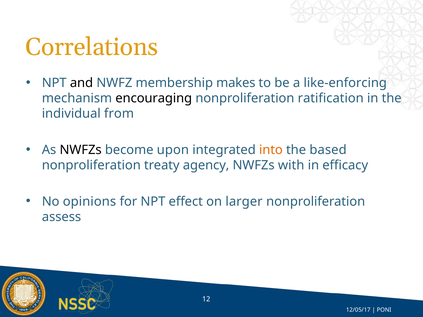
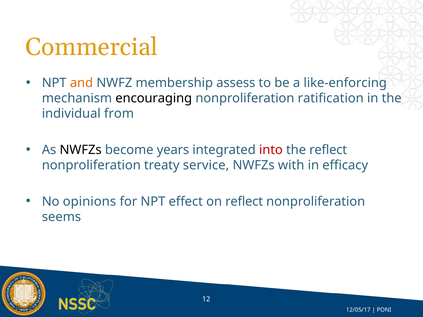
Correlations: Correlations -> Commercial
and colour: black -> orange
makes: makes -> assess
upon: upon -> years
into colour: orange -> red
the based: based -> reflect
agency: agency -> service
on larger: larger -> reflect
assess: assess -> seems
